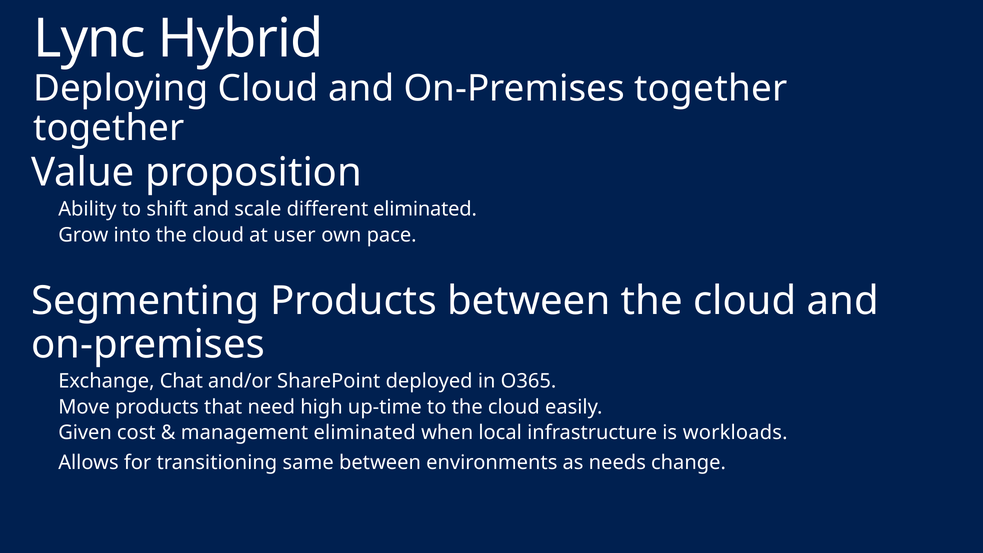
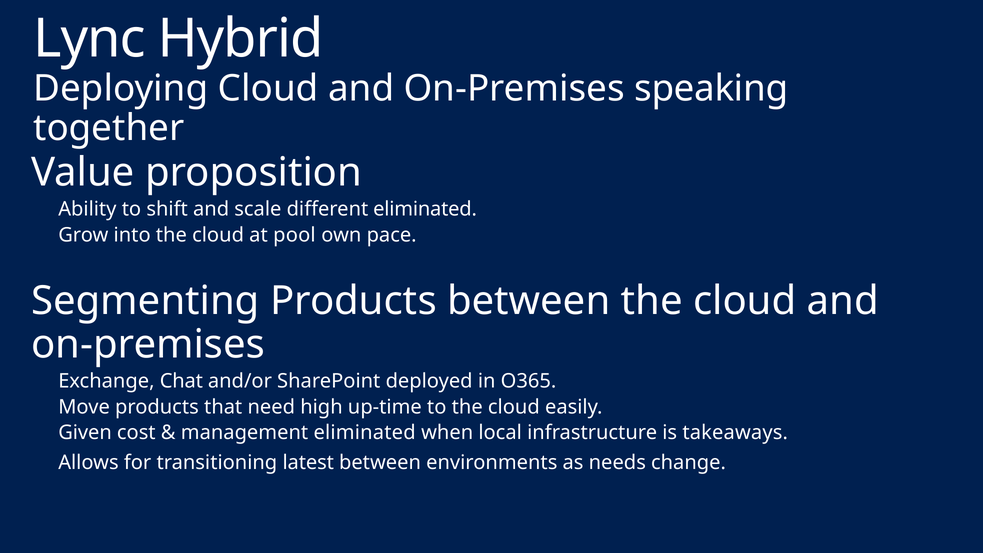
On-Premises together: together -> speaking
user: user -> pool
workloads: workloads -> takeaways
same: same -> latest
